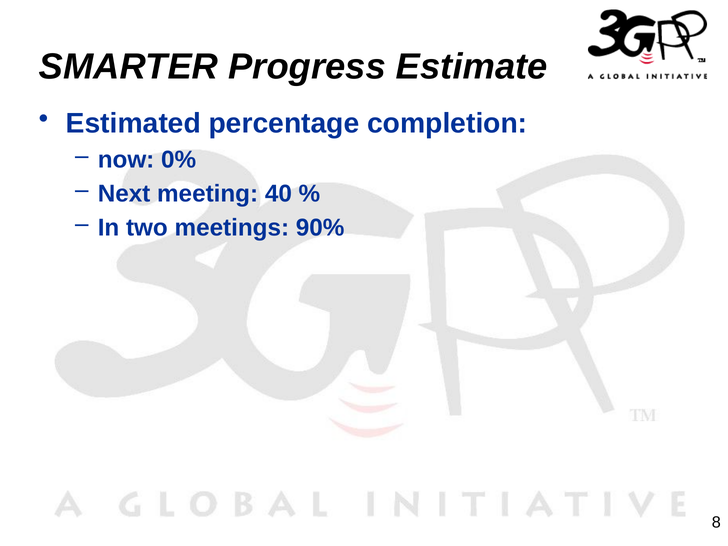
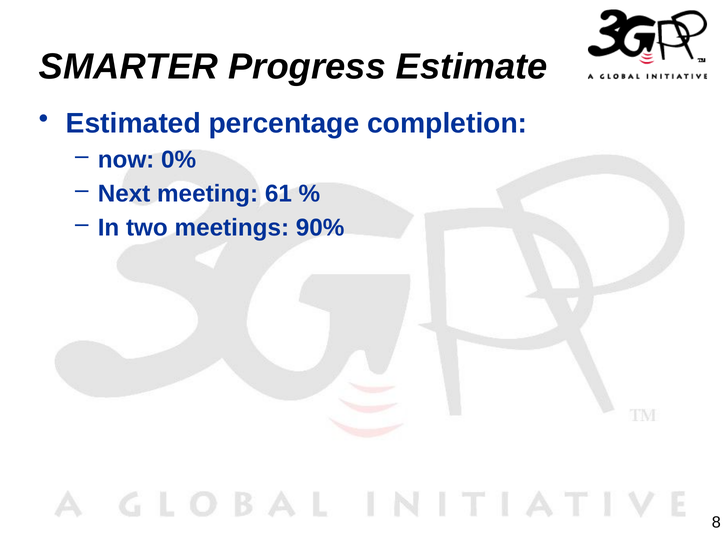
40: 40 -> 61
